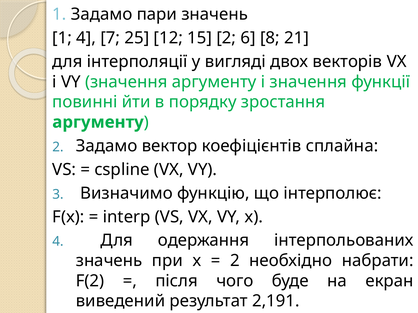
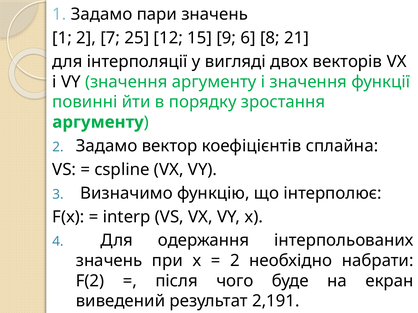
1 4: 4 -> 2
15 2: 2 -> 9
